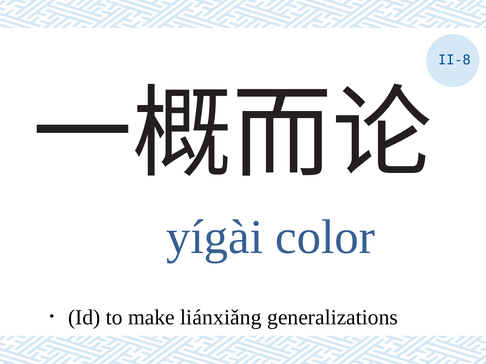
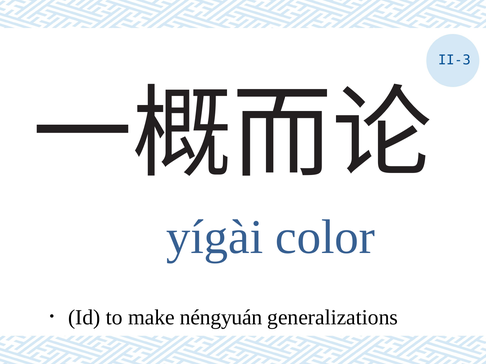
II-8: II-8 -> II-3
liánxiǎng: liánxiǎng -> néngyuán
